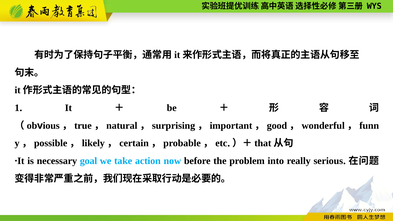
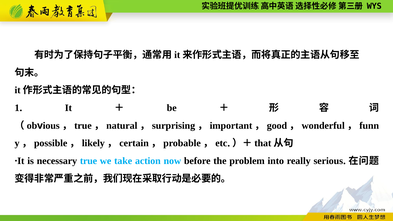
goal: goal -> true
